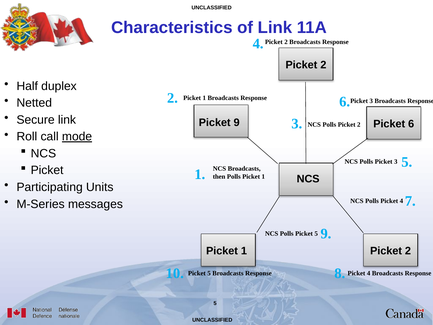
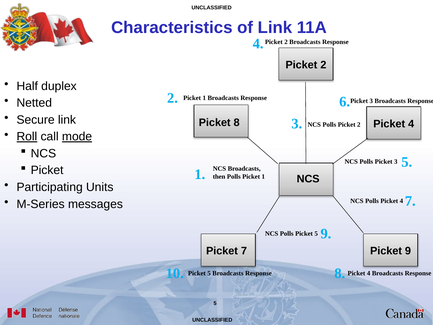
Picket 9: 9 -> 8
6 at (411, 124): 6 -> 4
Roll underline: none -> present
1 at (244, 251): 1 -> 7
2 at (408, 251): 2 -> 9
